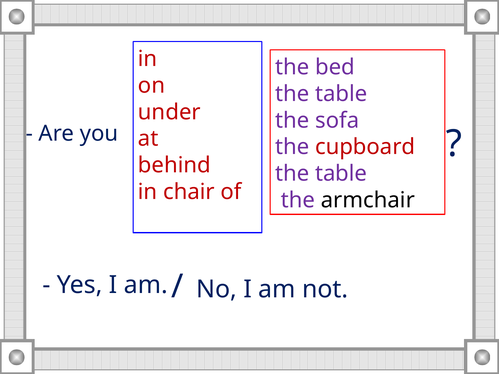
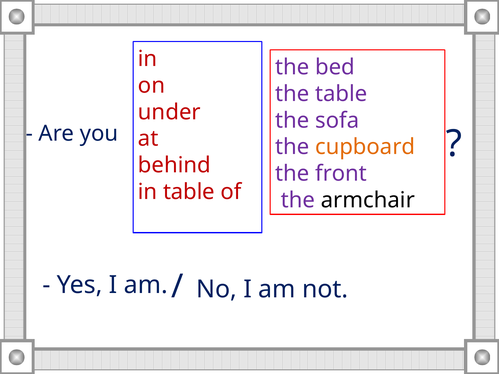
cupboard colour: red -> orange
table at (341, 174): table -> front
in chair: chair -> table
